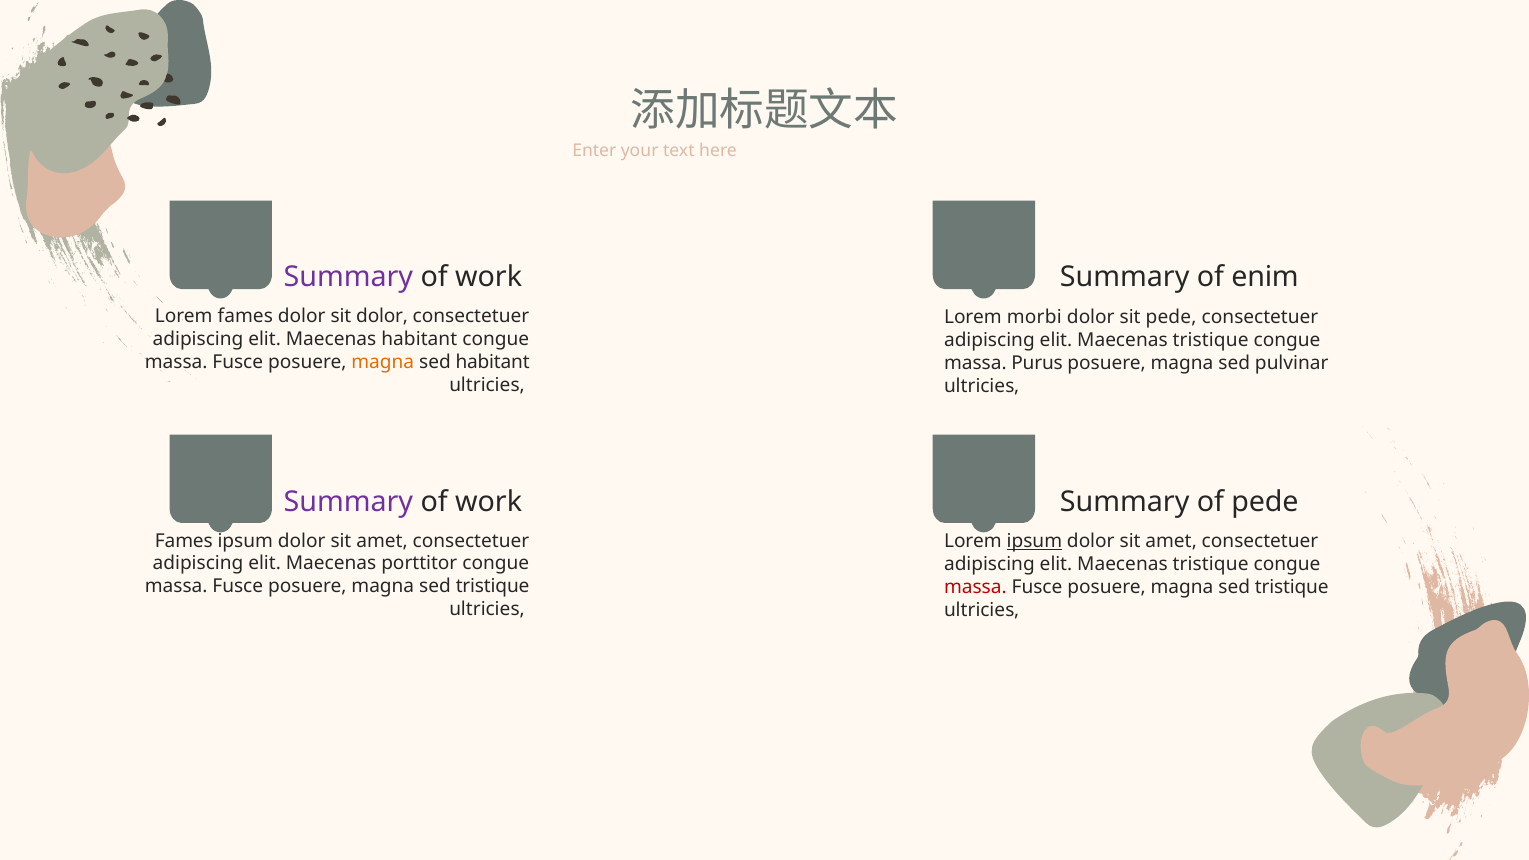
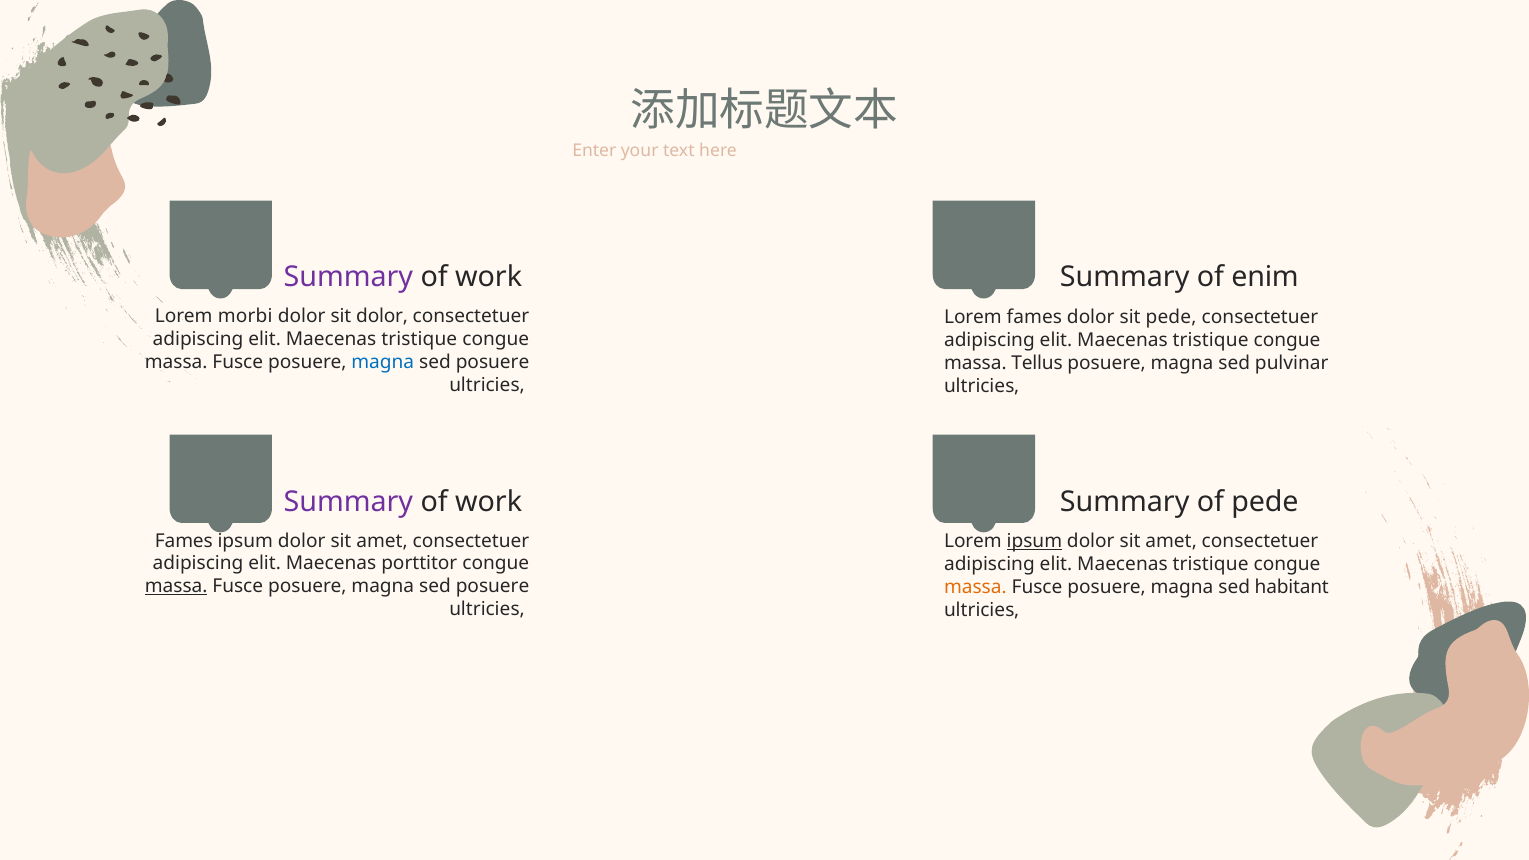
Lorem fames: fames -> morbi
Lorem morbi: morbi -> fames
habitant at (419, 339): habitant -> tristique
magna at (383, 362) colour: orange -> blue
habitant at (493, 362): habitant -> posuere
Purus: Purus -> Tellus
massa at (176, 587) underline: none -> present
tristique at (493, 587): tristique -> posuere
massa at (975, 588) colour: red -> orange
tristique at (1292, 588): tristique -> habitant
